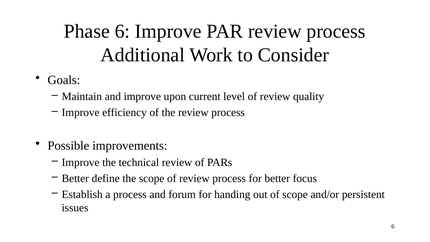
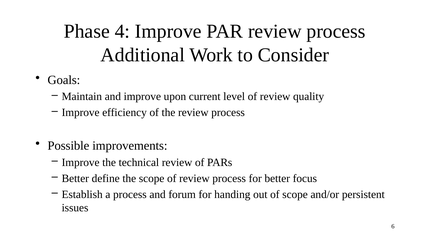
Phase 6: 6 -> 4
